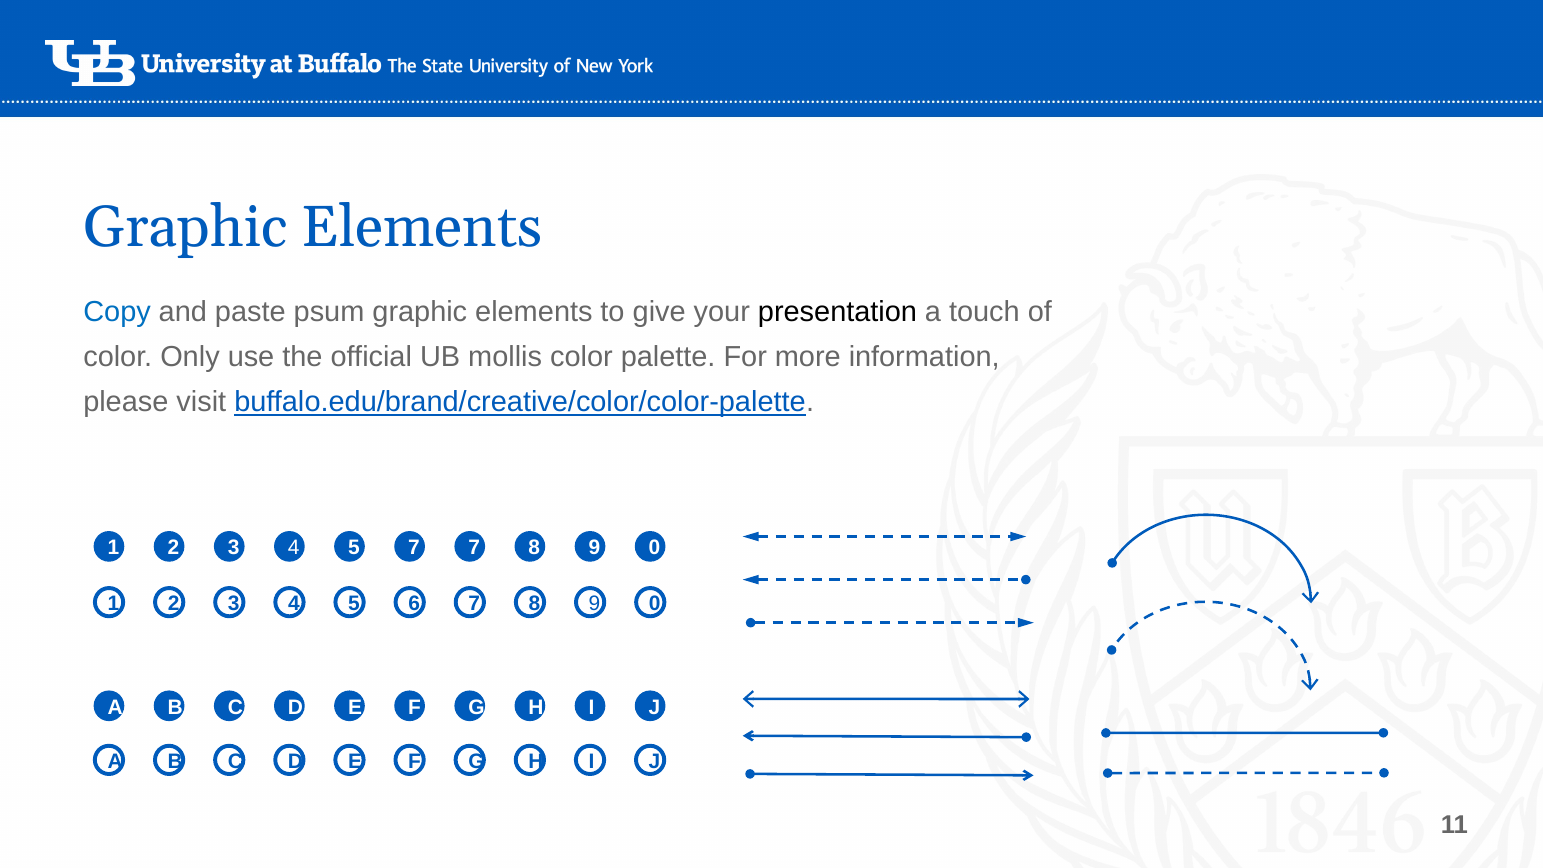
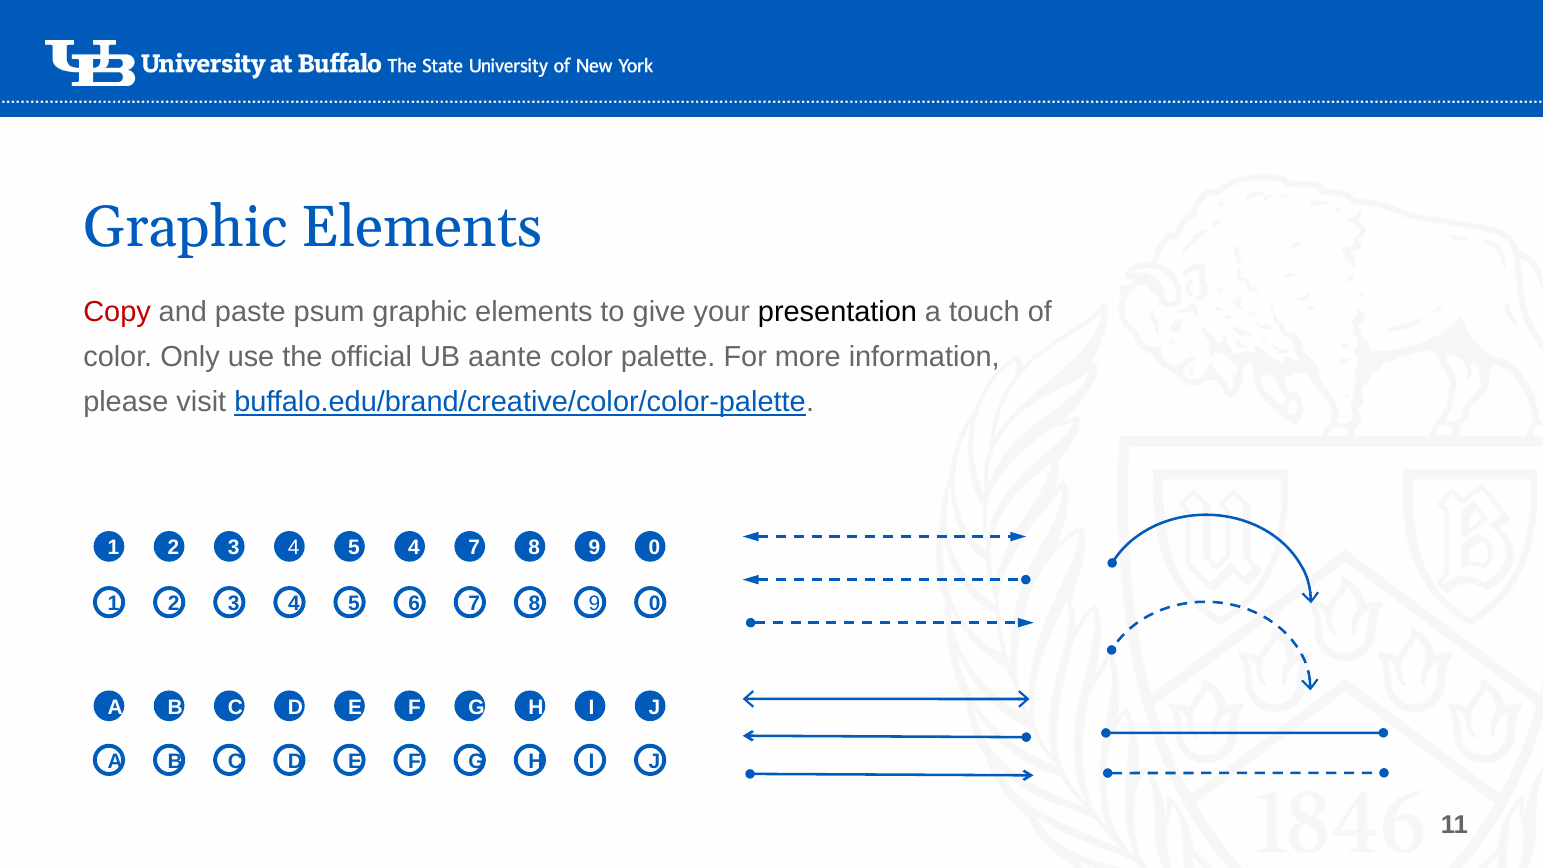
Copy colour: blue -> red
mollis: mollis -> aante
5 7: 7 -> 4
